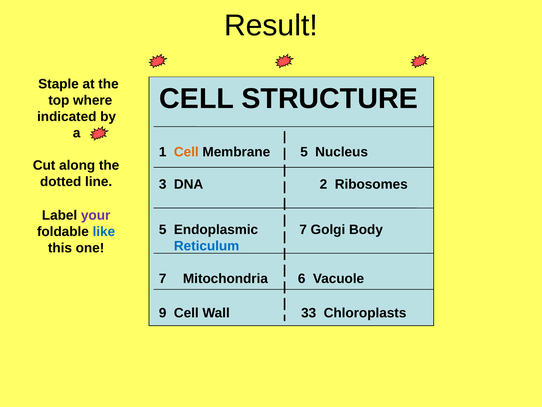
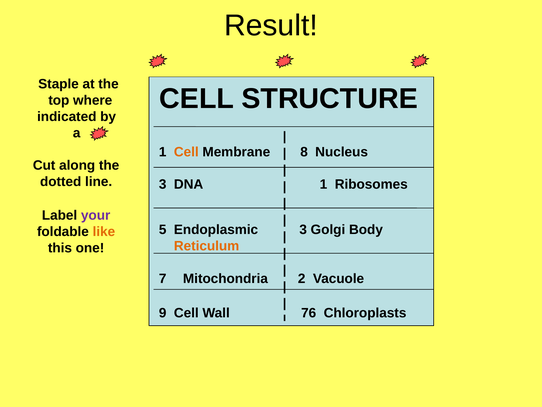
Membrane 5: 5 -> 8
DNA 2: 2 -> 1
Endoplasmic 7: 7 -> 3
like colour: blue -> orange
Reticulum colour: blue -> orange
6: 6 -> 2
33: 33 -> 76
